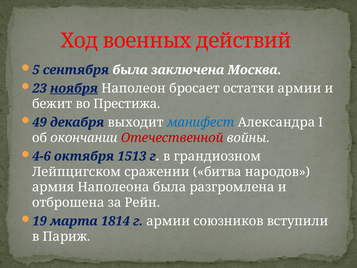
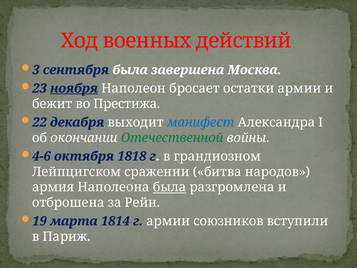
5: 5 -> 3
заключена: заключена -> завершена
49: 49 -> 22
Отечественной colour: red -> green
1513: 1513 -> 1818
была at (169, 187) underline: none -> present
